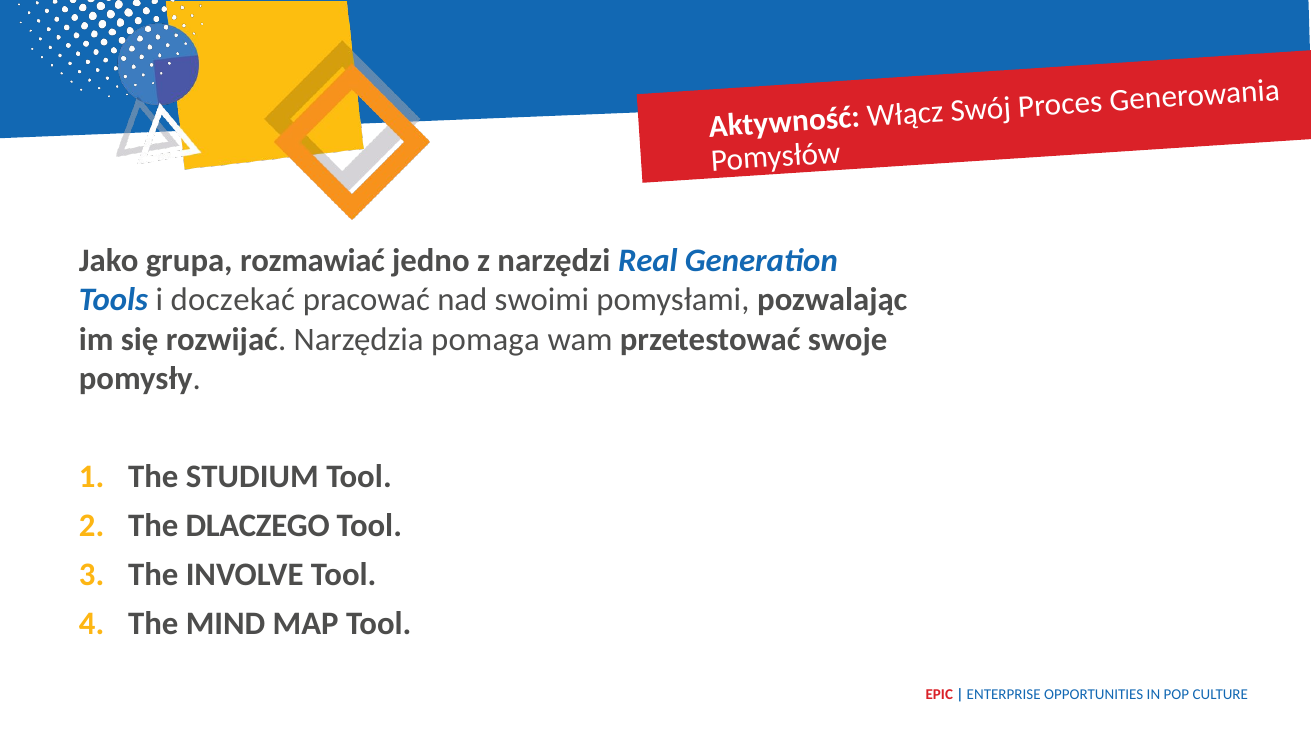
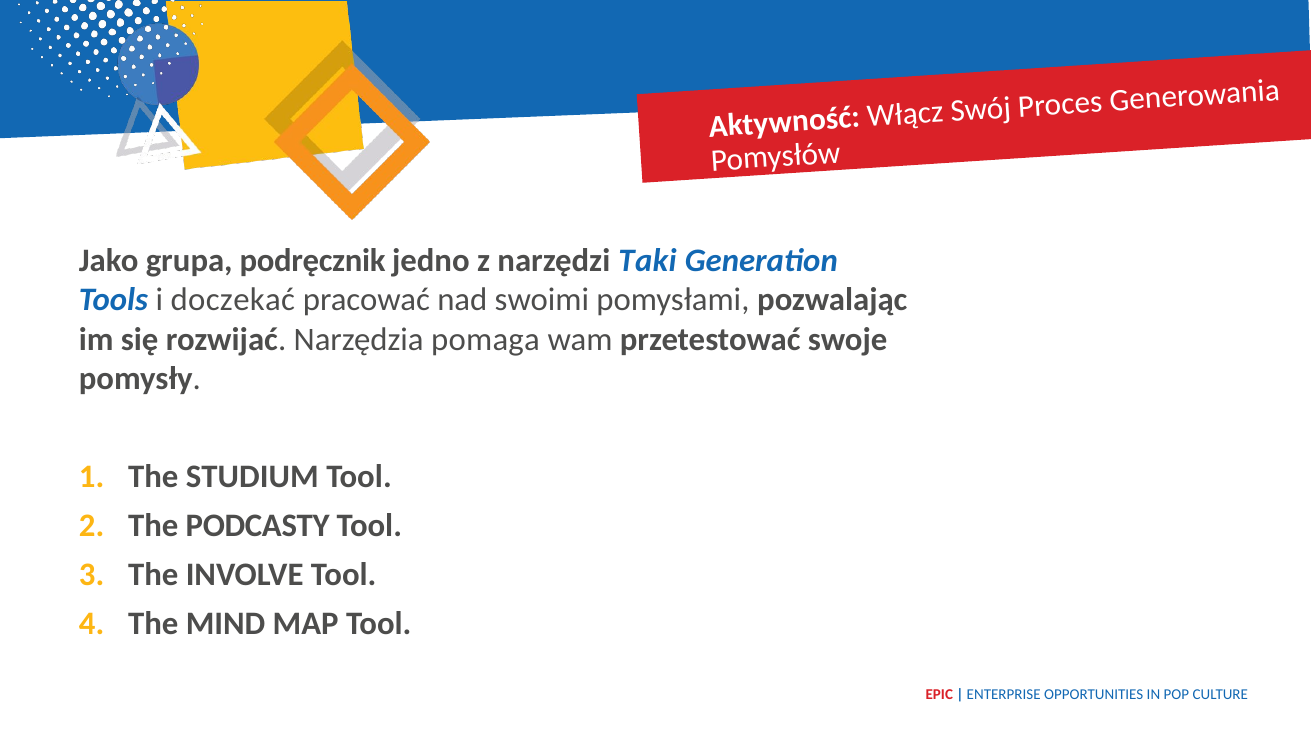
rozmawiać: rozmawiać -> podręcznik
Real: Real -> Taki
DLACZEGO: DLACZEGO -> PODCASTY
